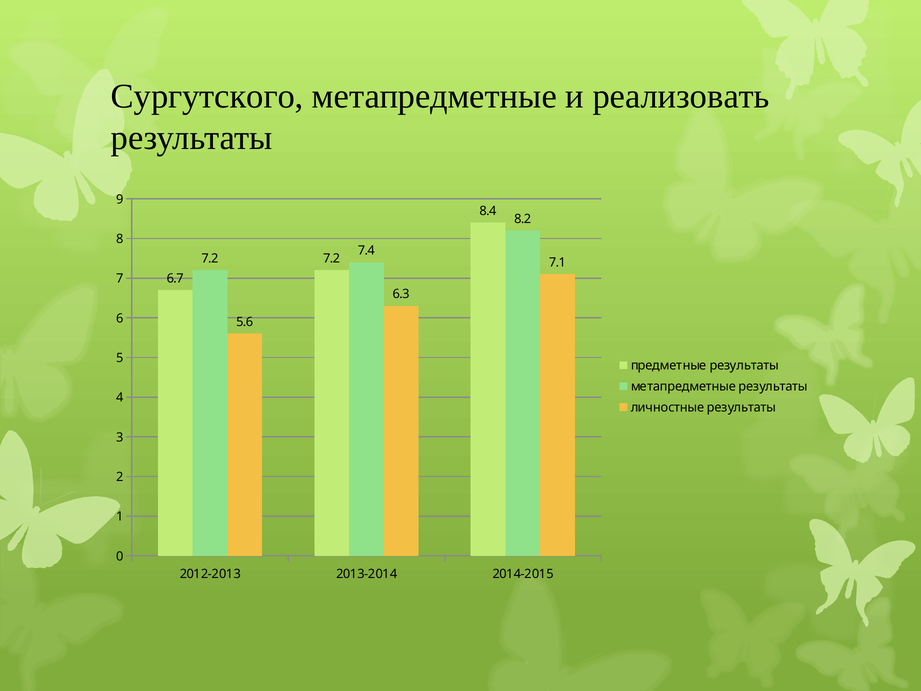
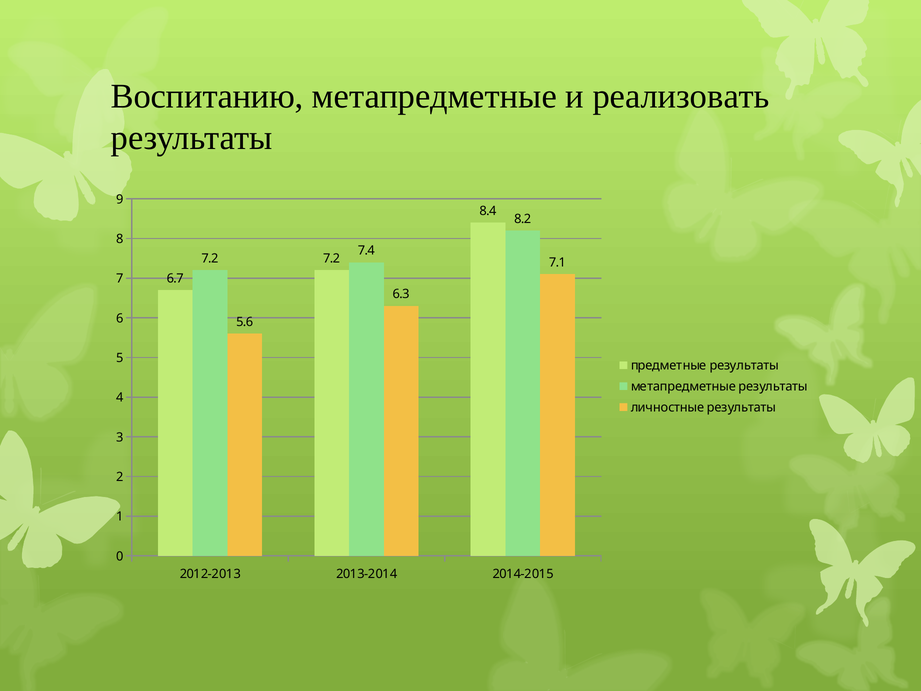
Сургутского: Сургутского -> Воспитанию
